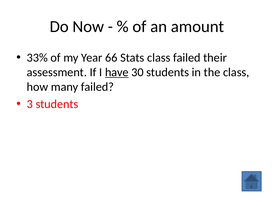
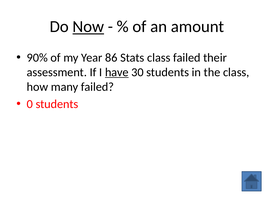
Now underline: none -> present
33%: 33% -> 90%
66: 66 -> 86
3: 3 -> 0
